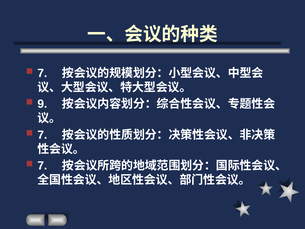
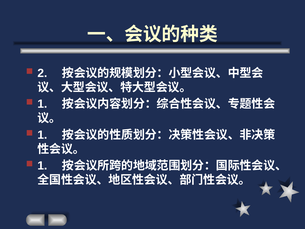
7 at (42, 73): 7 -> 2
9 at (42, 104): 9 -> 1
7 at (42, 135): 7 -> 1
7 at (42, 166): 7 -> 1
